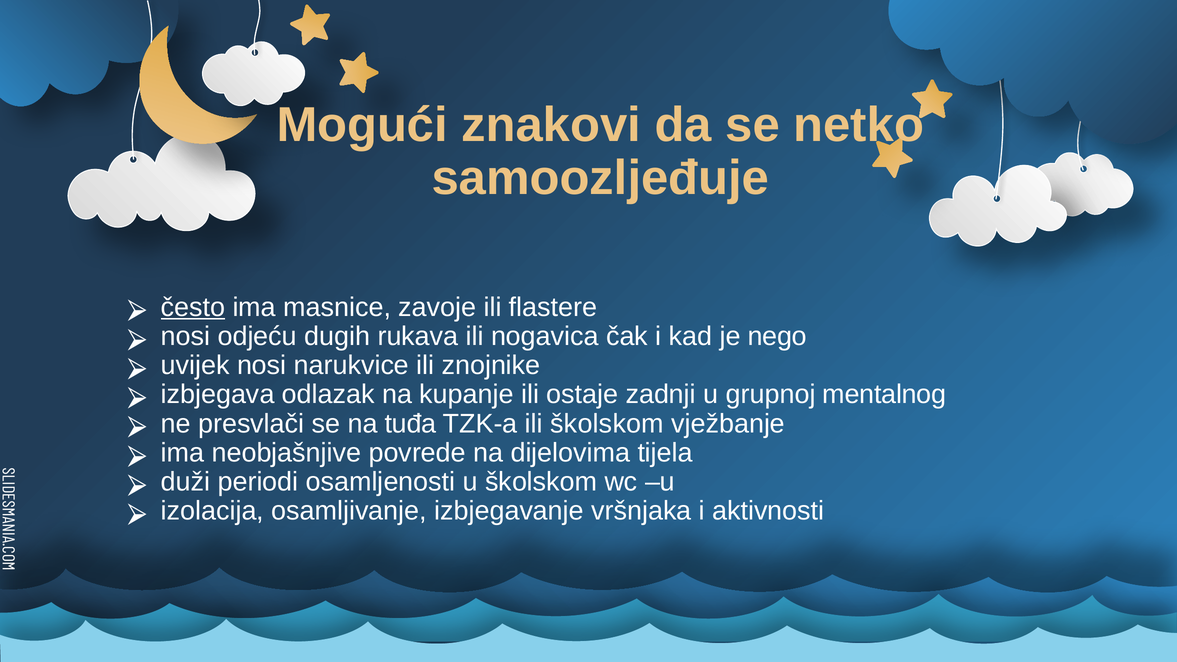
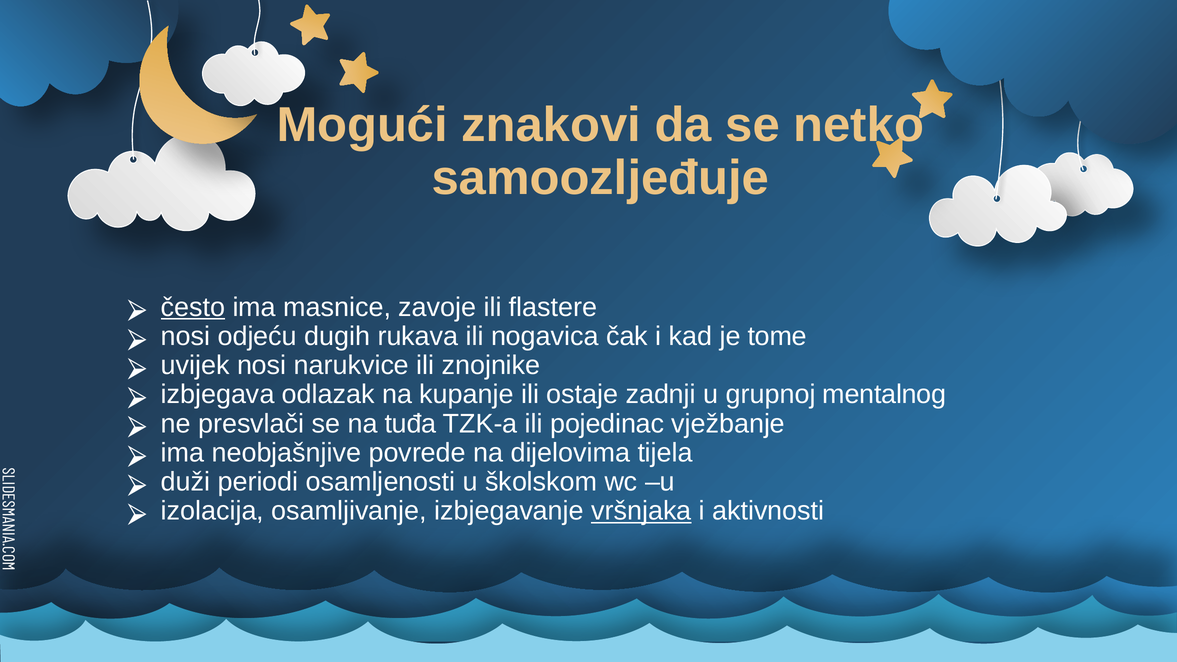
nego: nego -> tome
ili školskom: školskom -> pojedinac
vršnjaka underline: none -> present
